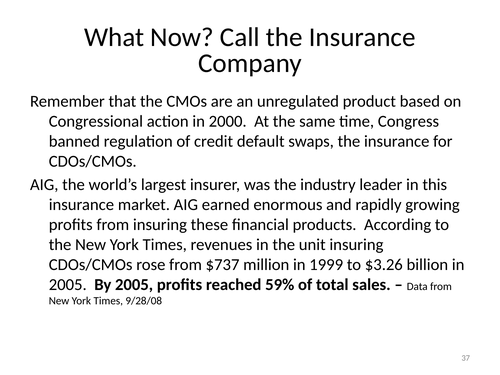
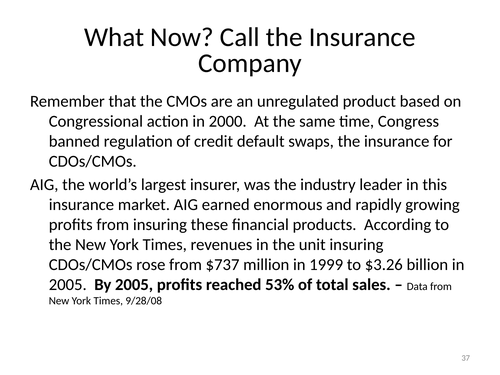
59%: 59% -> 53%
